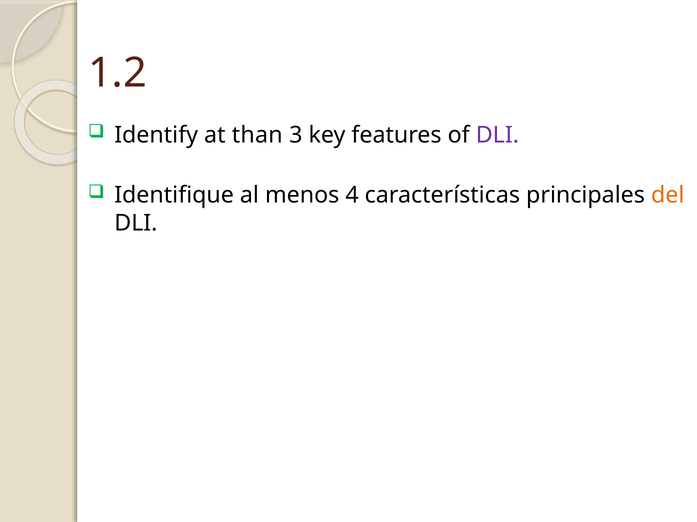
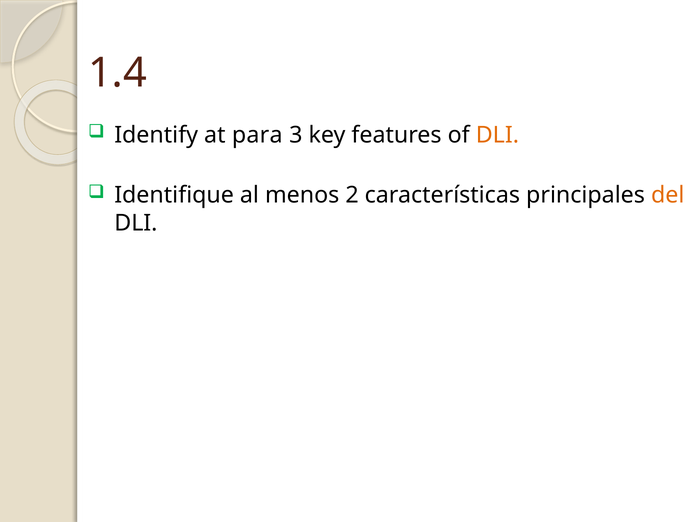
1.2: 1.2 -> 1.4
than: than -> para
DLI at (497, 135) colour: purple -> orange
4: 4 -> 2
